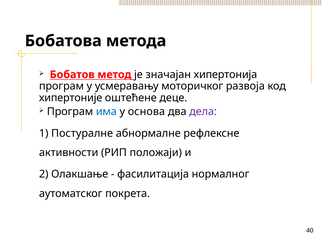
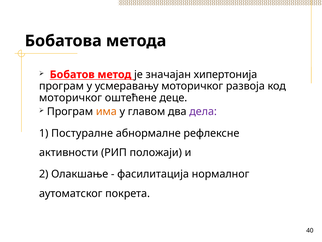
хипертоније: хипертоније -> мотoричког
има colour: blue -> orange
основа: основа -> главом
